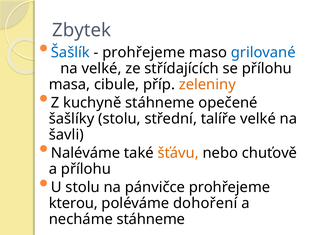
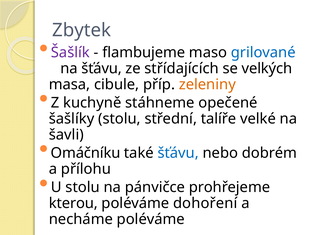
Šašlík colour: blue -> purple
prohřejeme at (144, 52): prohřejeme -> flambujeme
na velké: velké -> šťávu
se přílohu: přílohu -> velkých
Naléváme: Naléváme -> Omáčníku
šťávu at (178, 153) colour: orange -> blue
chuťově: chuťově -> dobrém
necháme stáhneme: stáhneme -> poléváme
